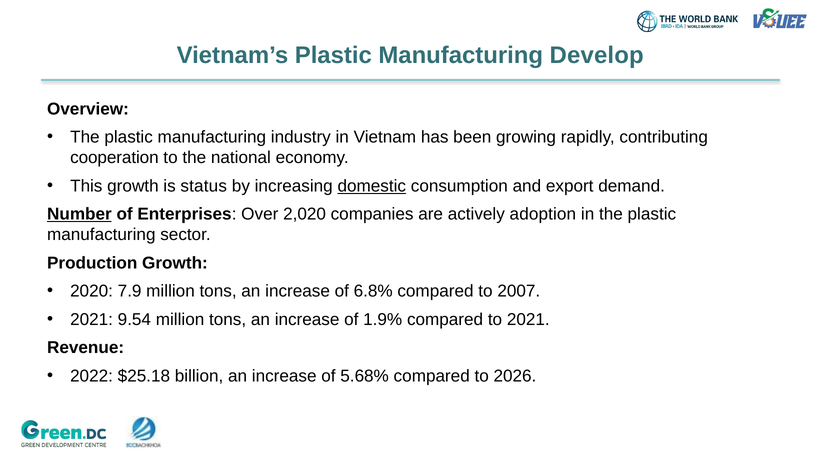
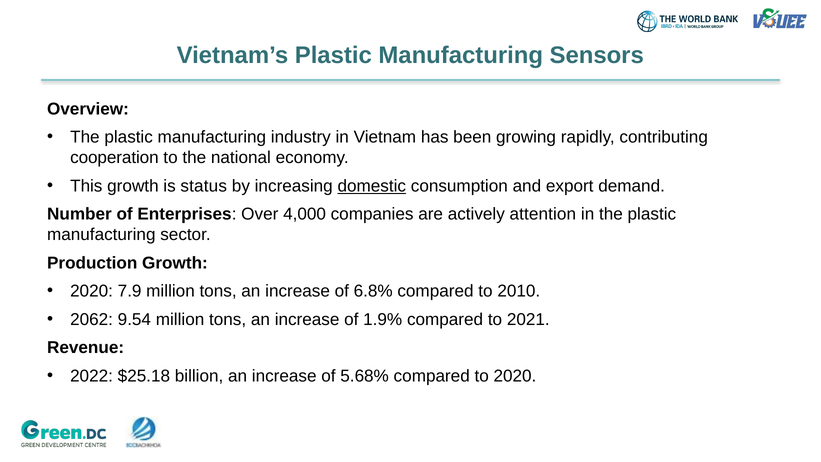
Develop: Develop -> Sensors
Number underline: present -> none
2,020: 2,020 -> 4,000
adoption: adoption -> attention
2007: 2007 -> 2010
2021 at (92, 319): 2021 -> 2062
to 2026: 2026 -> 2020
